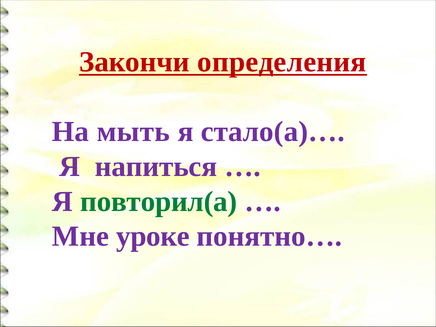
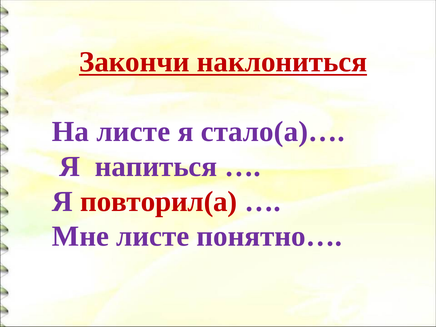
определения: определения -> наклониться
На мыть: мыть -> листе
повторил(а colour: green -> red
Мне уроке: уроке -> листе
